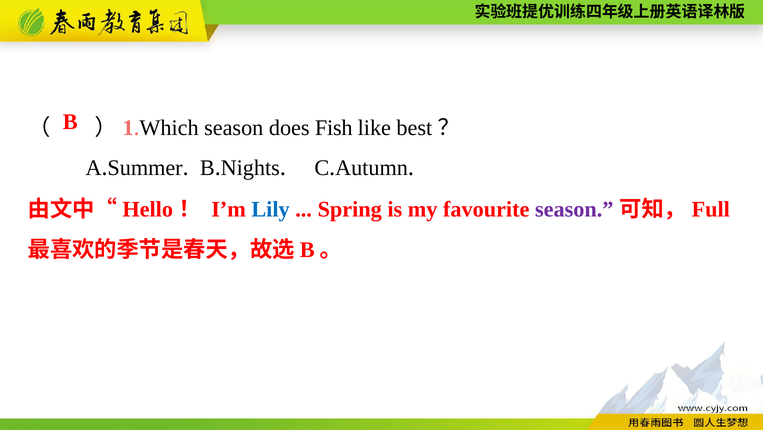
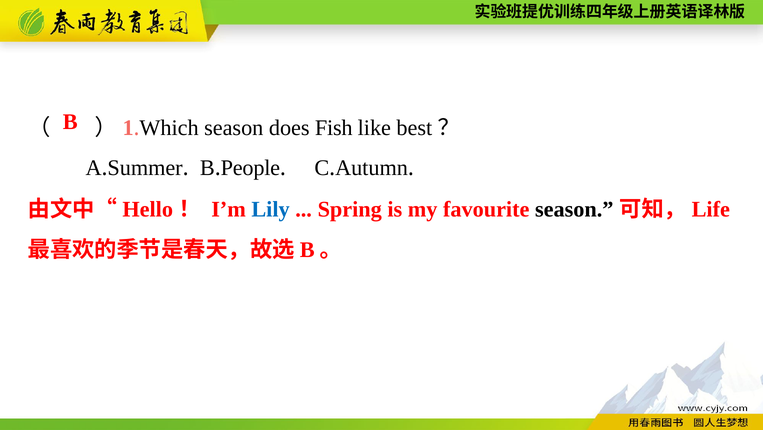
Nights: Nights -> People
season at (574, 209) colour: purple -> black
Full: Full -> Life
